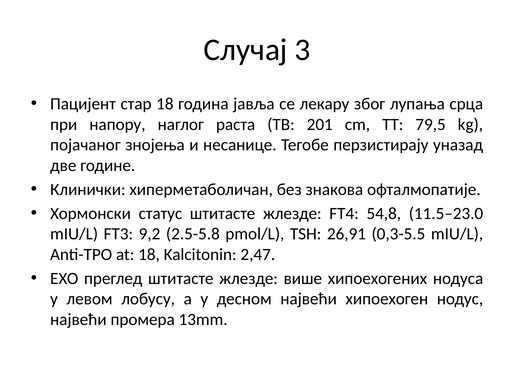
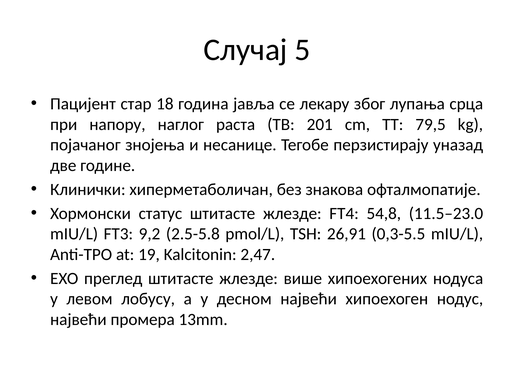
3: 3 -> 5
at 18: 18 -> 19
